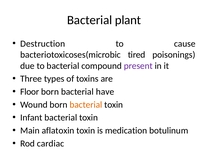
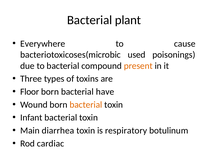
Destruction: Destruction -> Everywhere
tired: tired -> used
present colour: purple -> orange
aflatoxin: aflatoxin -> diarrhea
medication: medication -> respiratory
